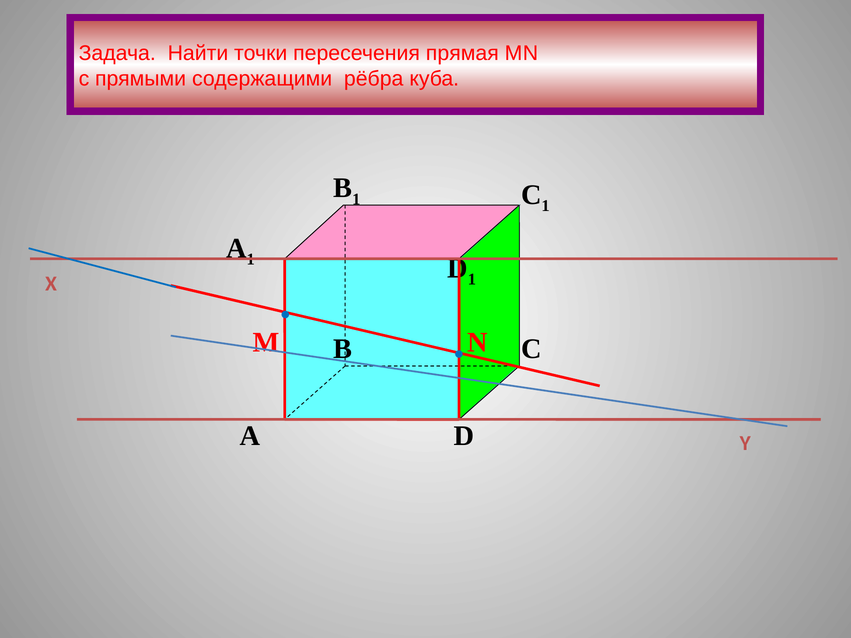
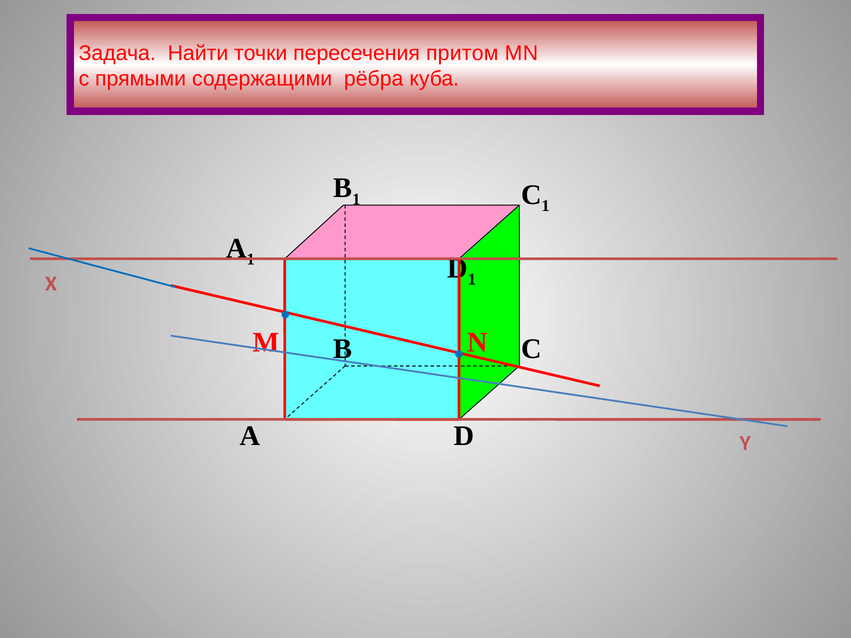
прямая: прямая -> притом
